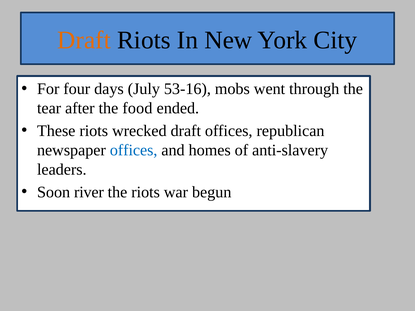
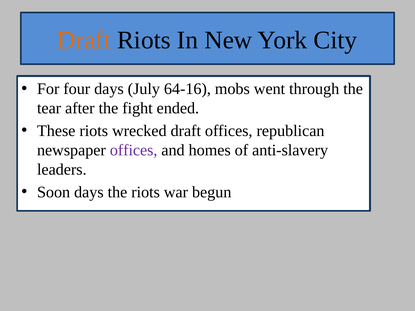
53-16: 53-16 -> 64-16
food: food -> fight
offices at (134, 150) colour: blue -> purple
Soon river: river -> days
